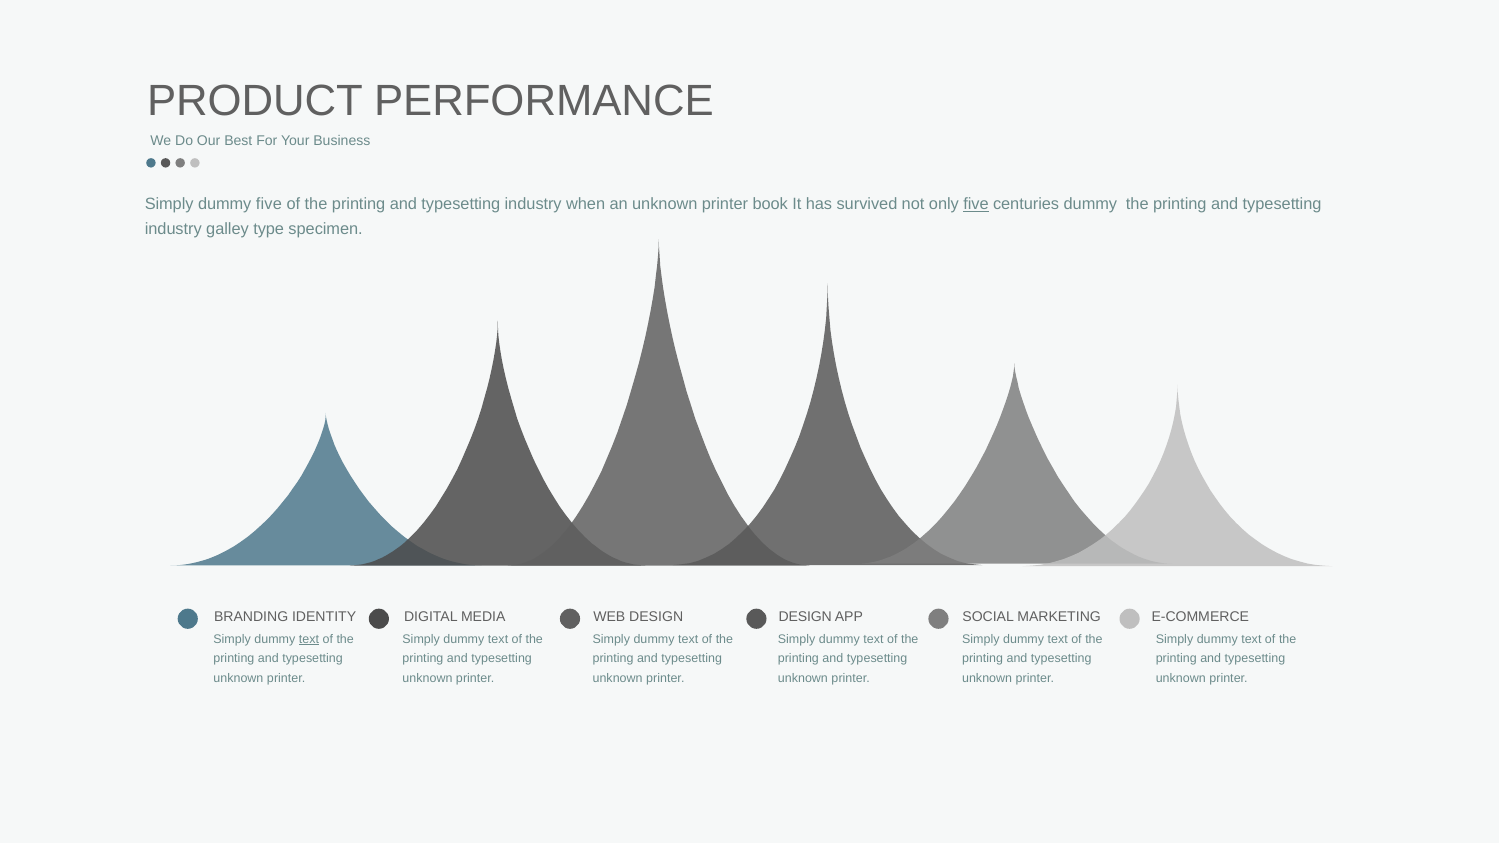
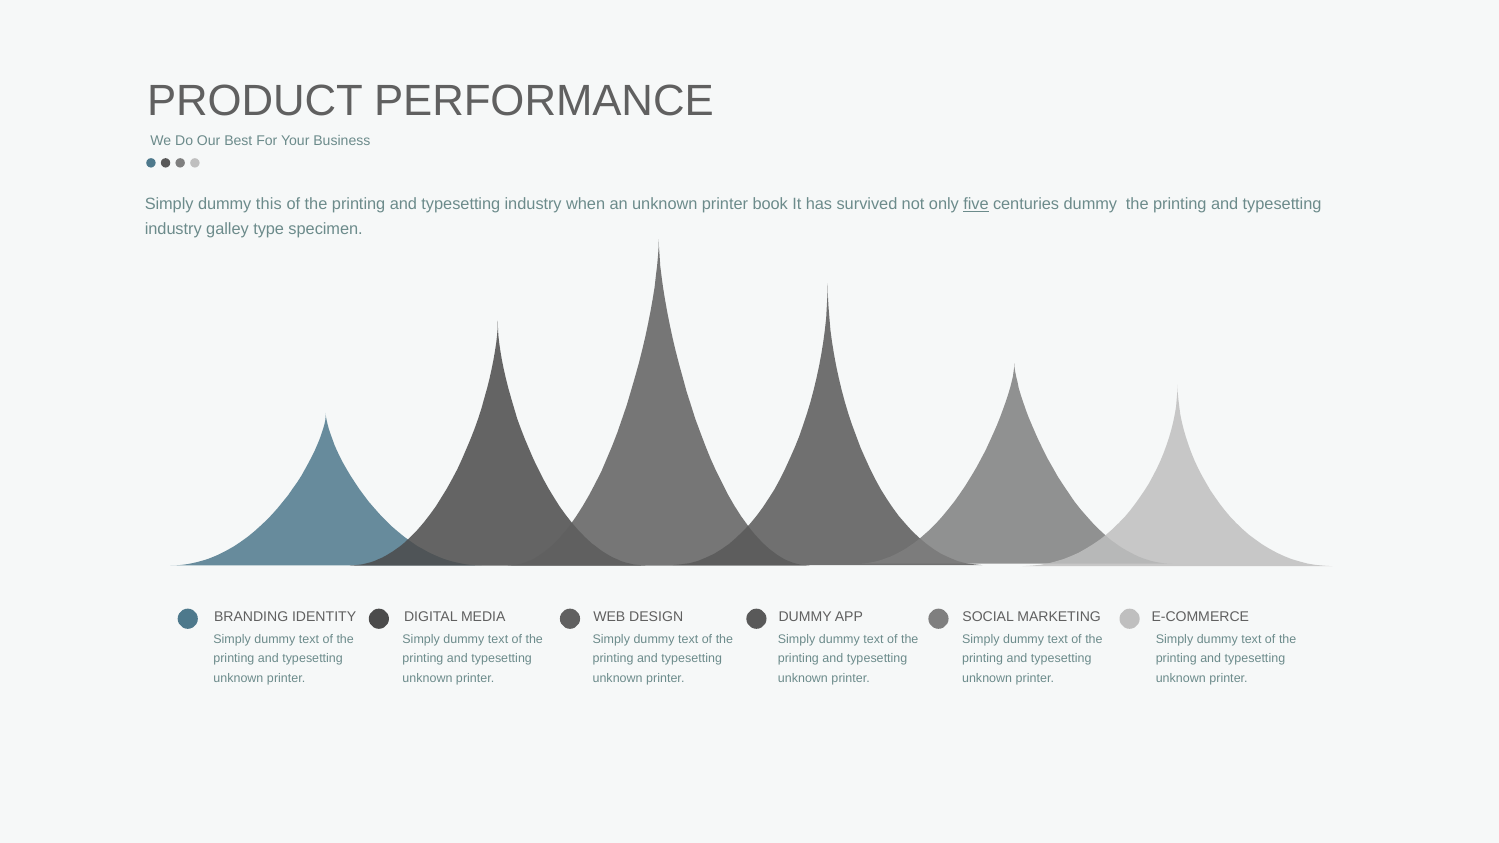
dummy five: five -> this
DESIGN DESIGN: DESIGN -> DUMMY
text at (309, 639) underline: present -> none
